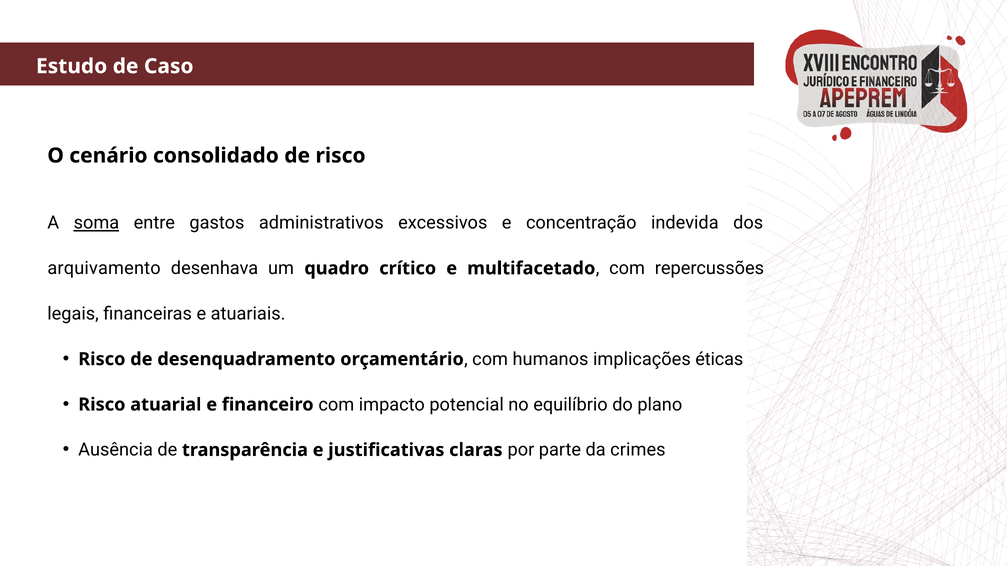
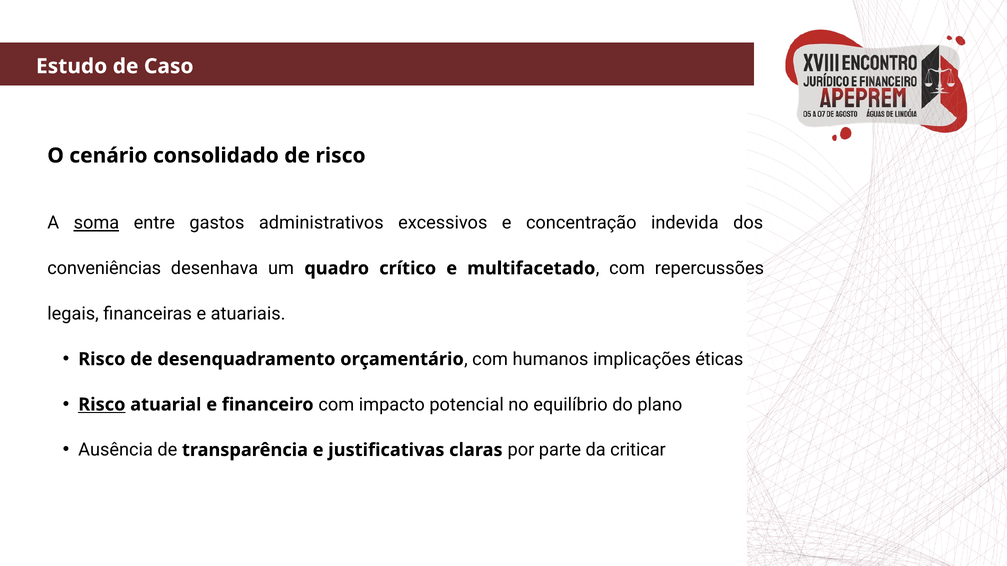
arquivamento: arquivamento -> conveniências
Risco at (102, 405) underline: none -> present
crimes: crimes -> criticar
